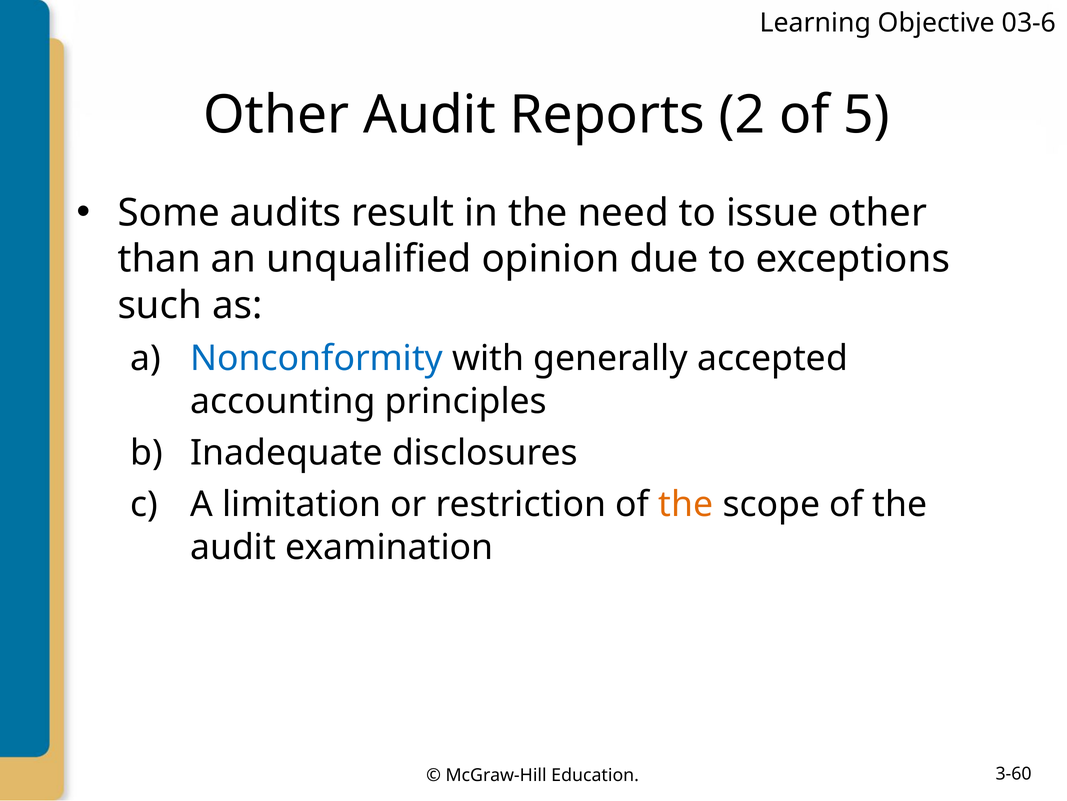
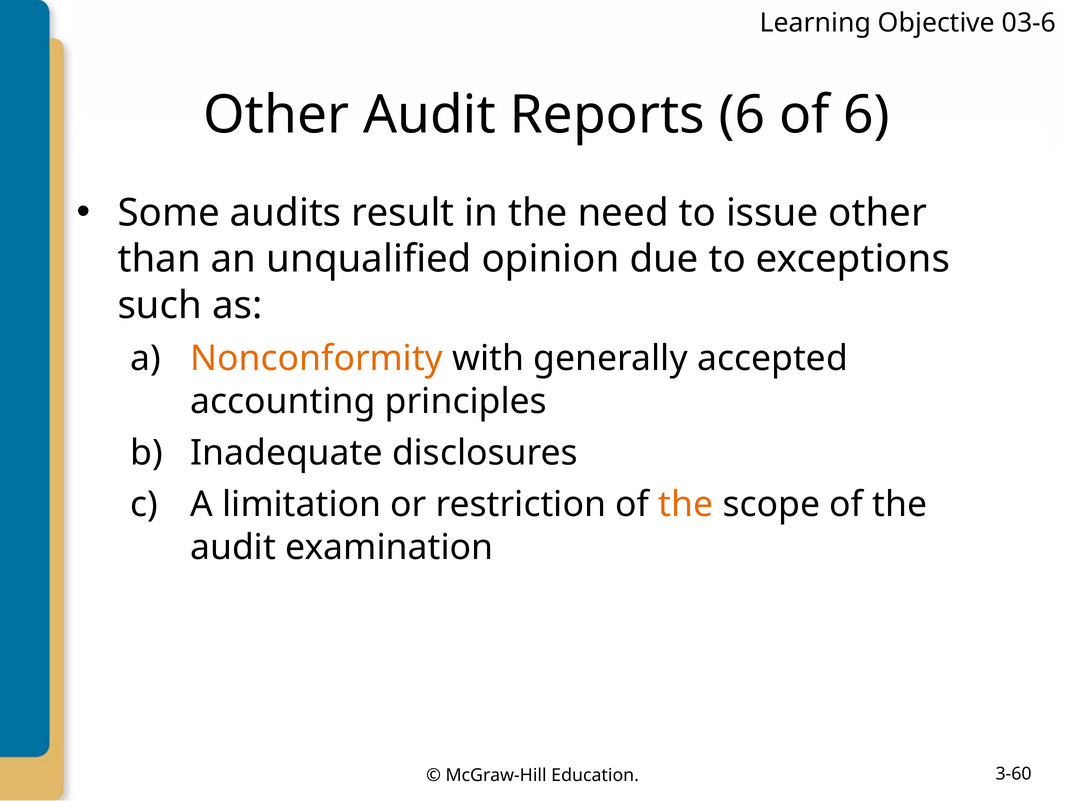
Reports 2: 2 -> 6
of 5: 5 -> 6
Nonconformity colour: blue -> orange
